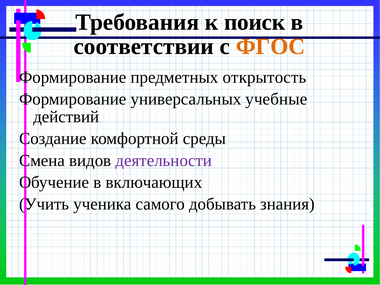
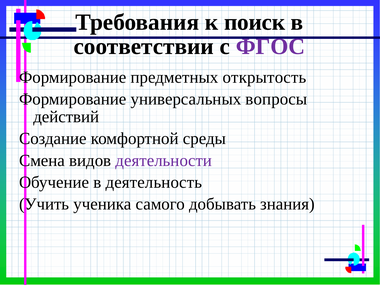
ФГОС colour: orange -> purple
учебные: учебные -> вопросы
включающих: включающих -> деятельность
